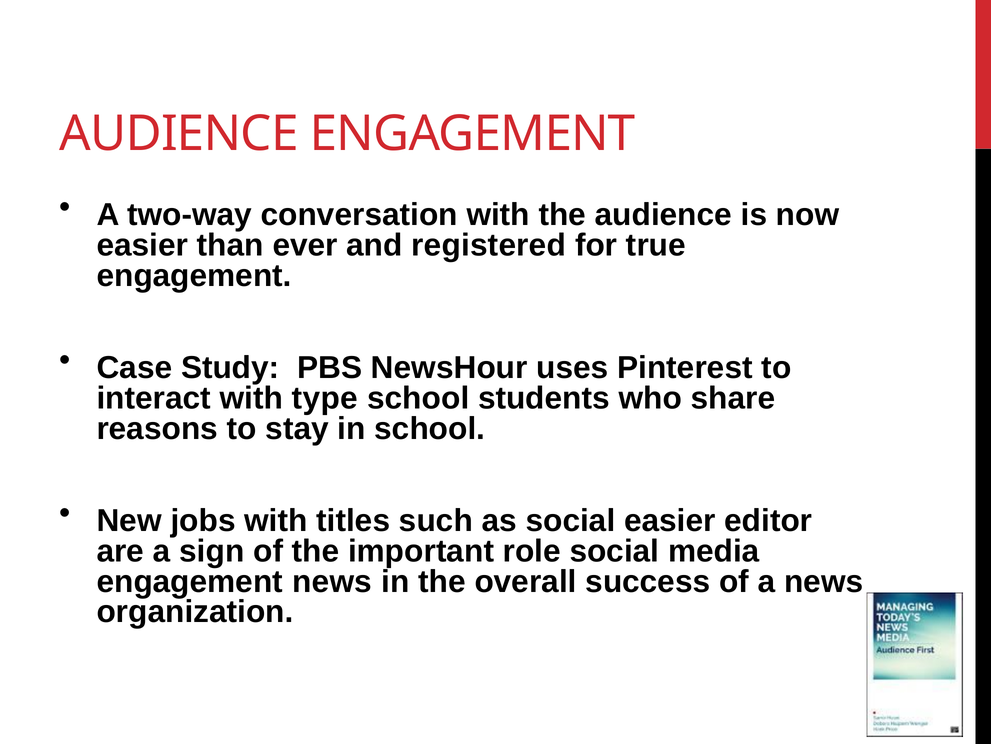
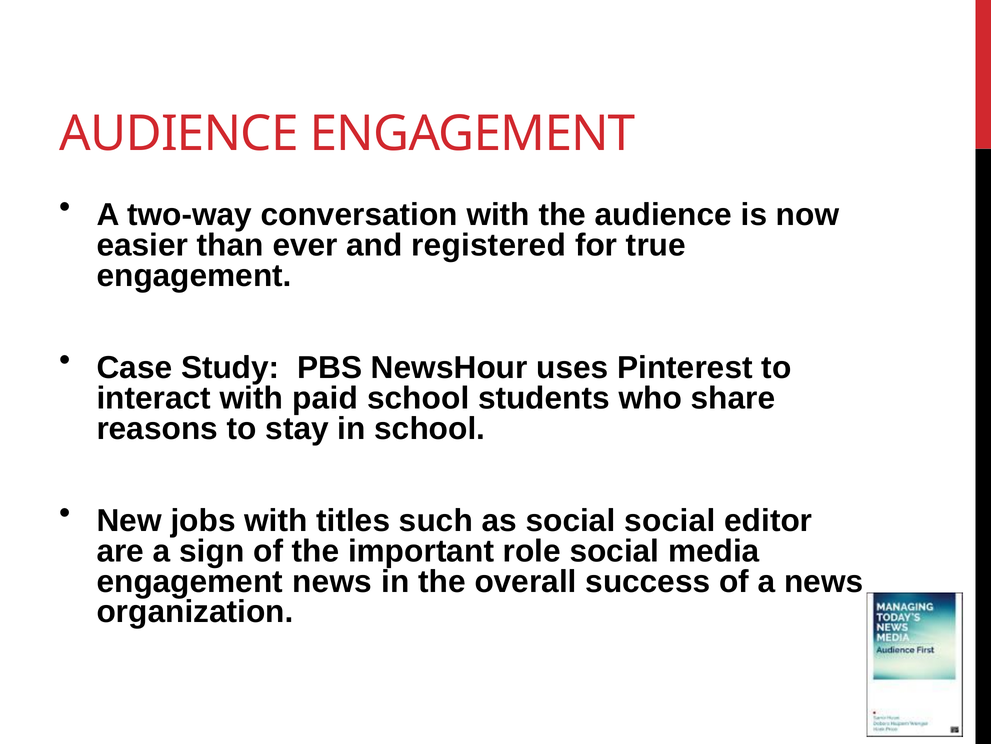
type: type -> paid
social easier: easier -> social
